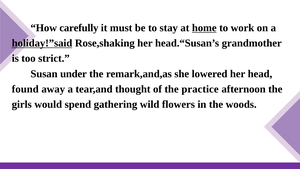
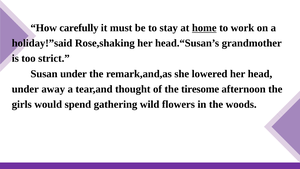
holiday!”said underline: present -> none
found at (25, 89): found -> under
practice: practice -> tiresome
